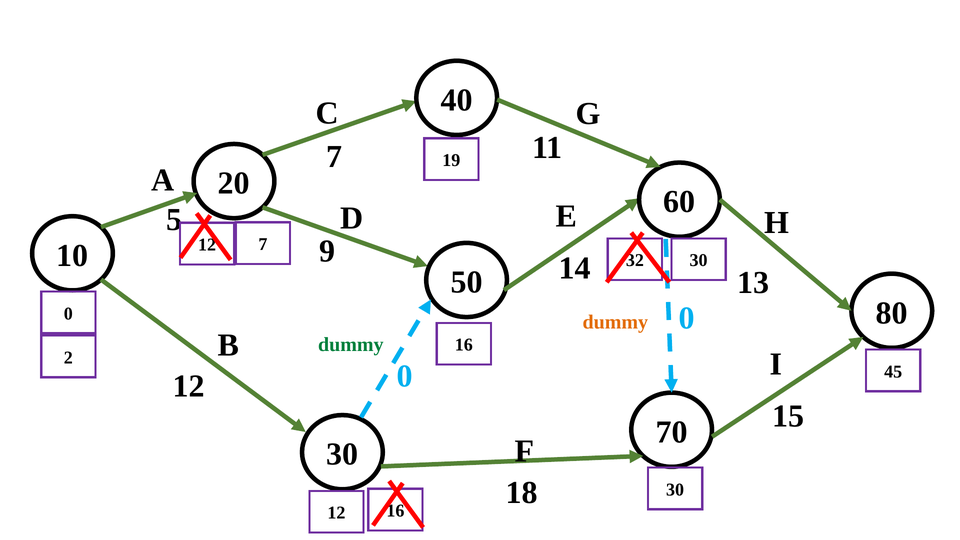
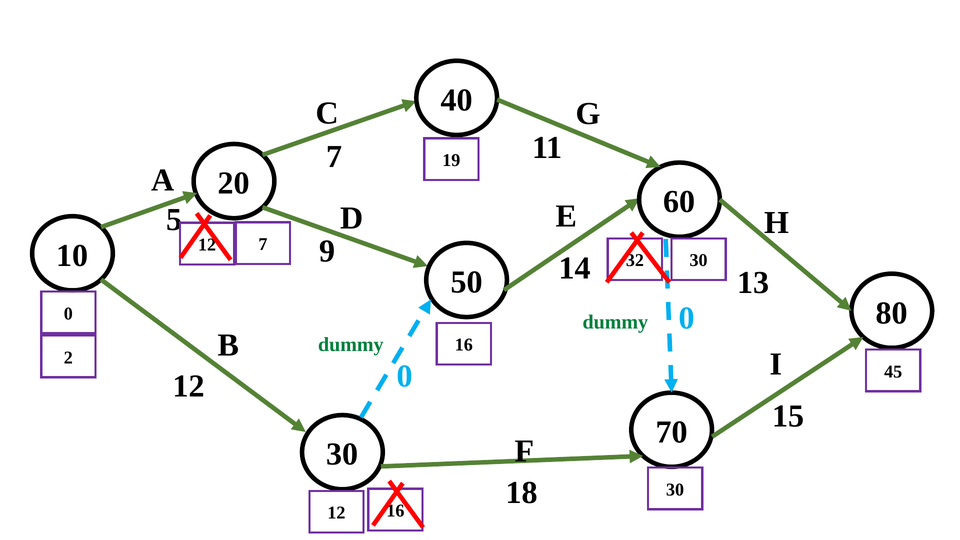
dummy at (615, 322) colour: orange -> green
